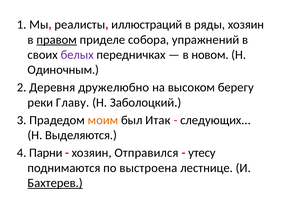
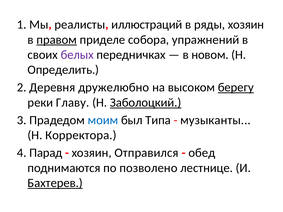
Одиночным: Одиночным -> Определить
берегу underline: none -> present
Заболоцкий underline: none -> present
моим colour: orange -> blue
Итак: Итак -> Типа
следующих: следующих -> музыканты
Выделяются: Выделяются -> Корректора
Парни: Парни -> Парад
утесу: утесу -> обед
выстроена: выстроена -> позволено
